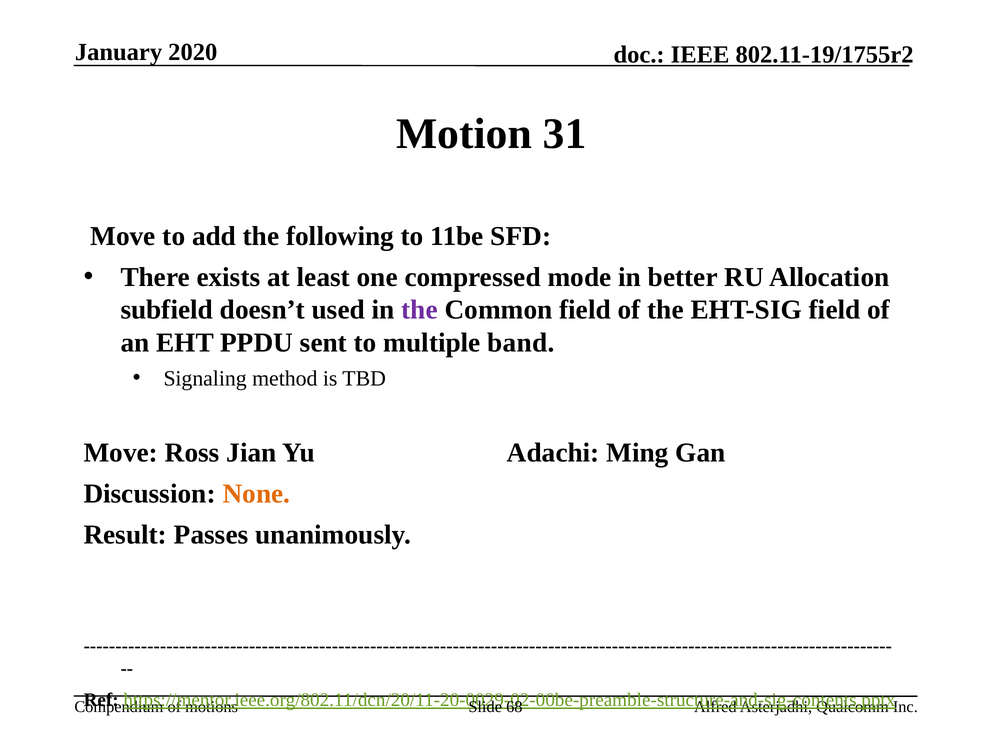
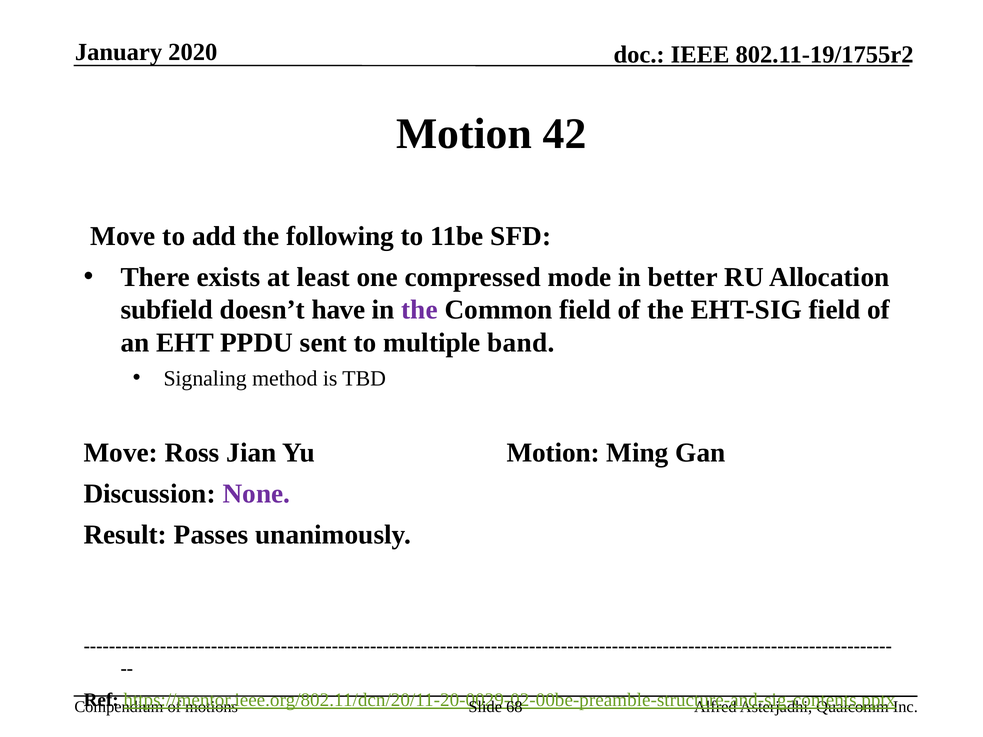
31: 31 -> 42
used: used -> have
Yu Adachi: Adachi -> Motion
None colour: orange -> purple
